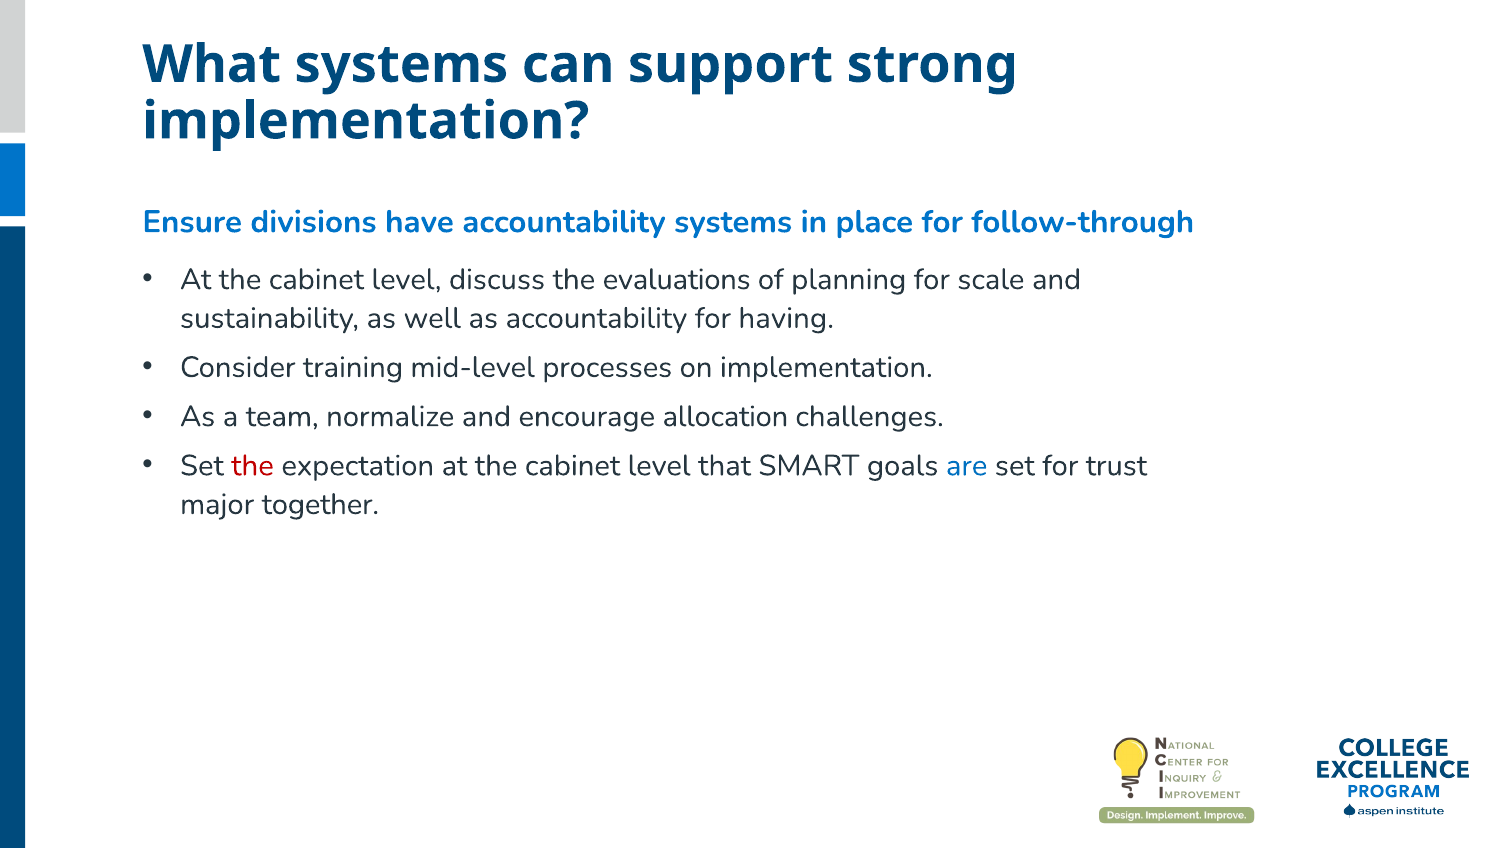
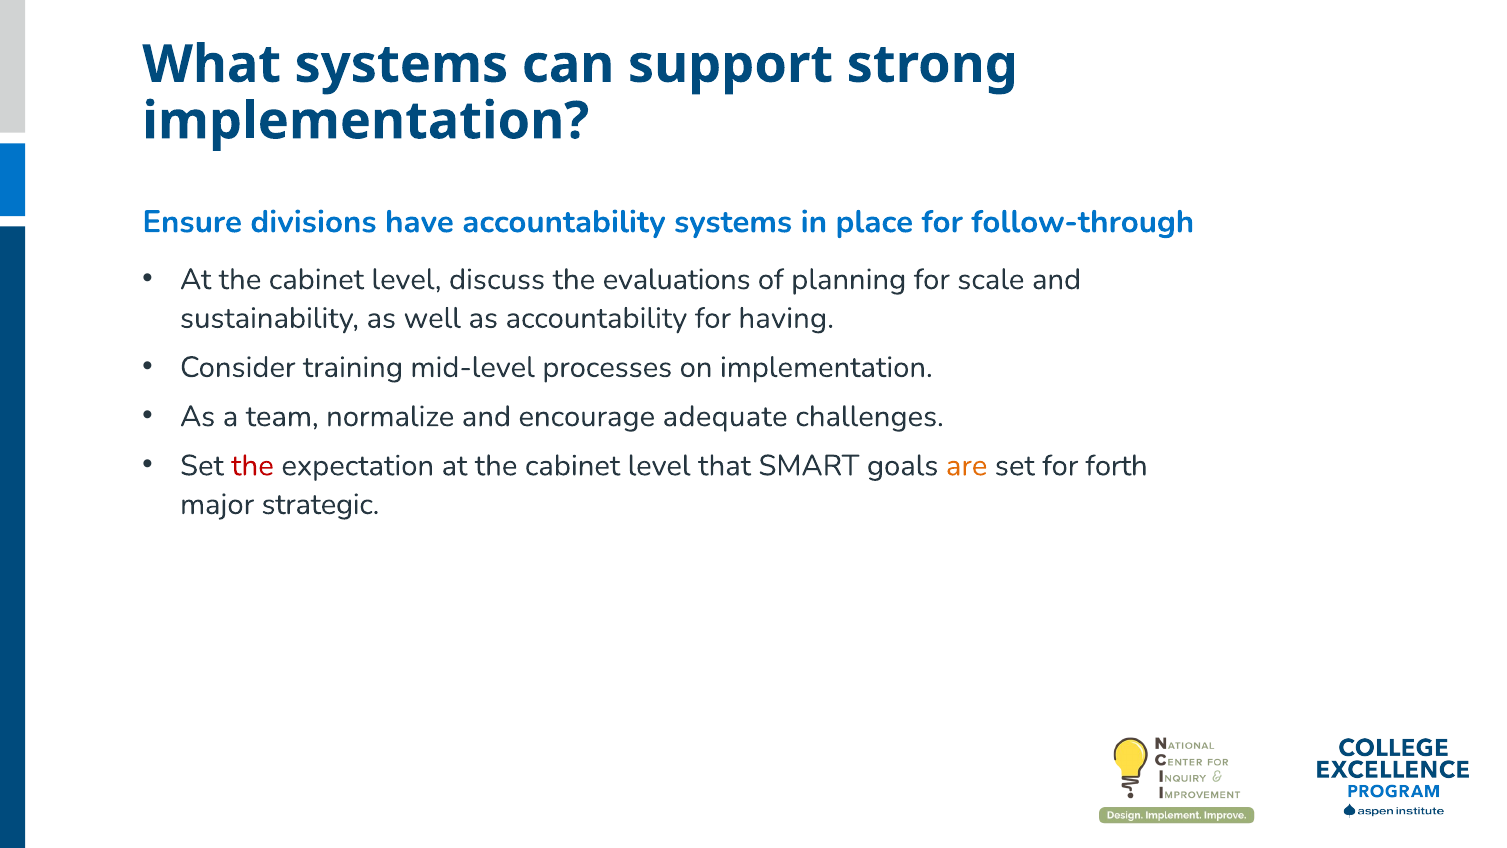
allocation: allocation -> adequate
are colour: blue -> orange
trust: trust -> forth
together: together -> strategic
